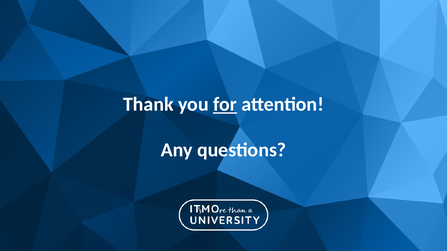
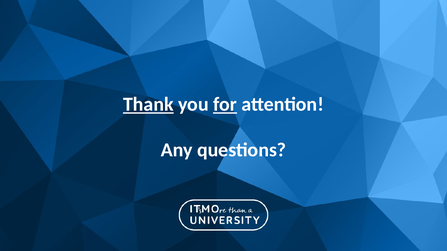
Thank underline: none -> present
